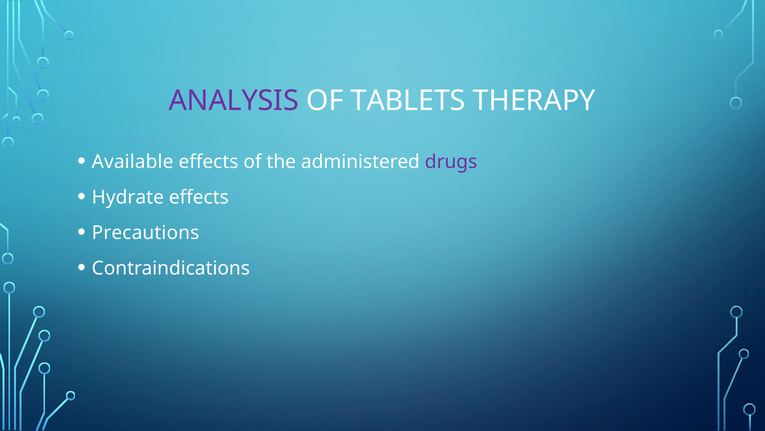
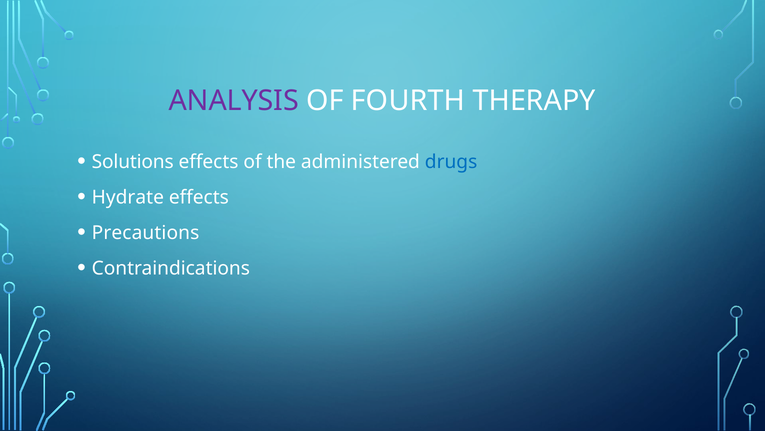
TABLETS: TABLETS -> FOURTH
Available: Available -> Solutions
drugs colour: purple -> blue
